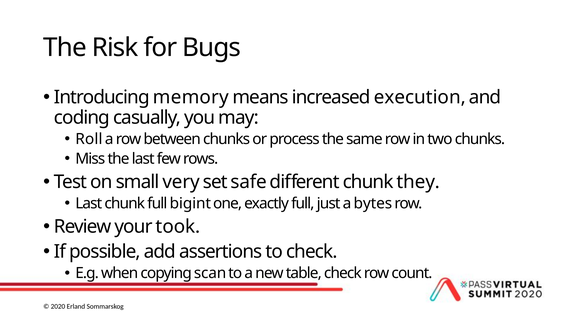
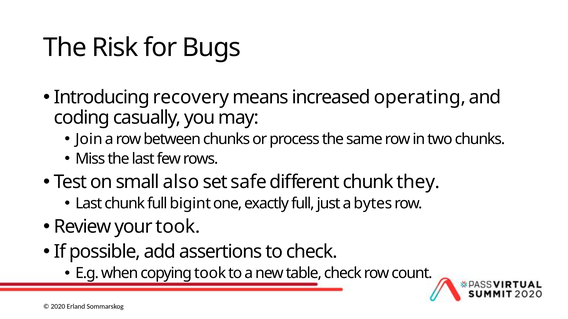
memory: memory -> recovery
execution: execution -> operating
Roll: Roll -> Join
very: very -> also
copying scan: scan -> took
